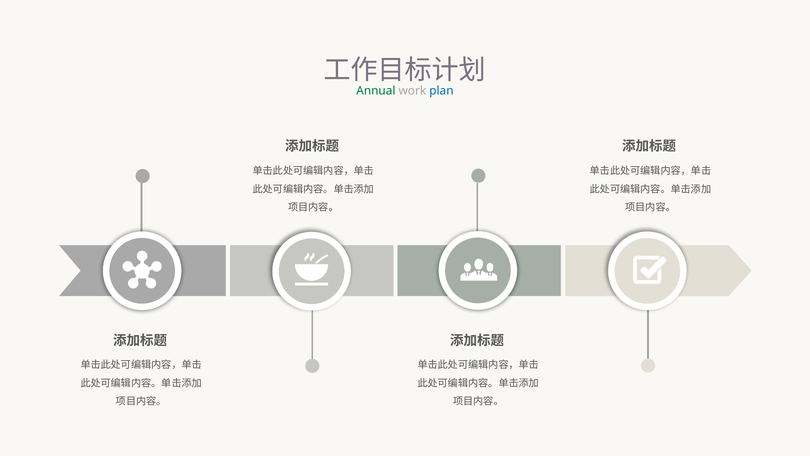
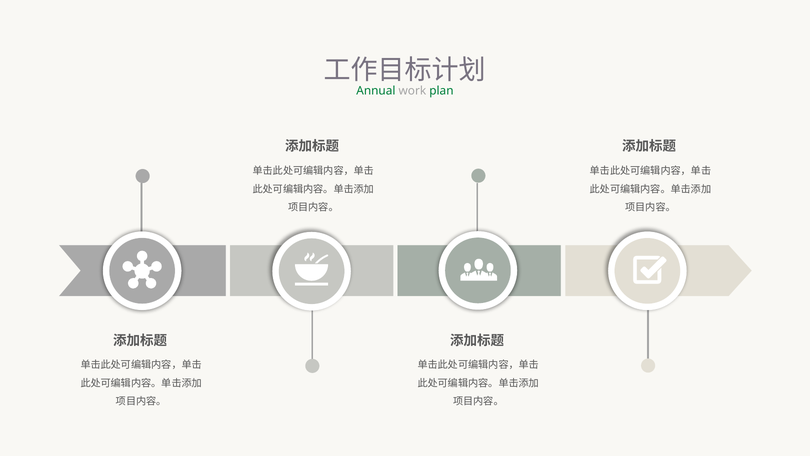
plan colour: blue -> green
